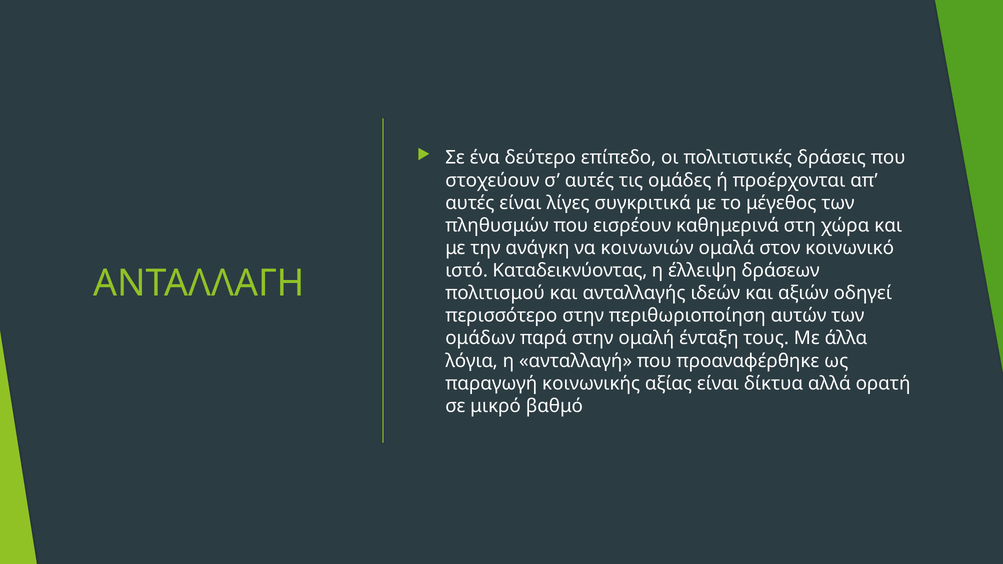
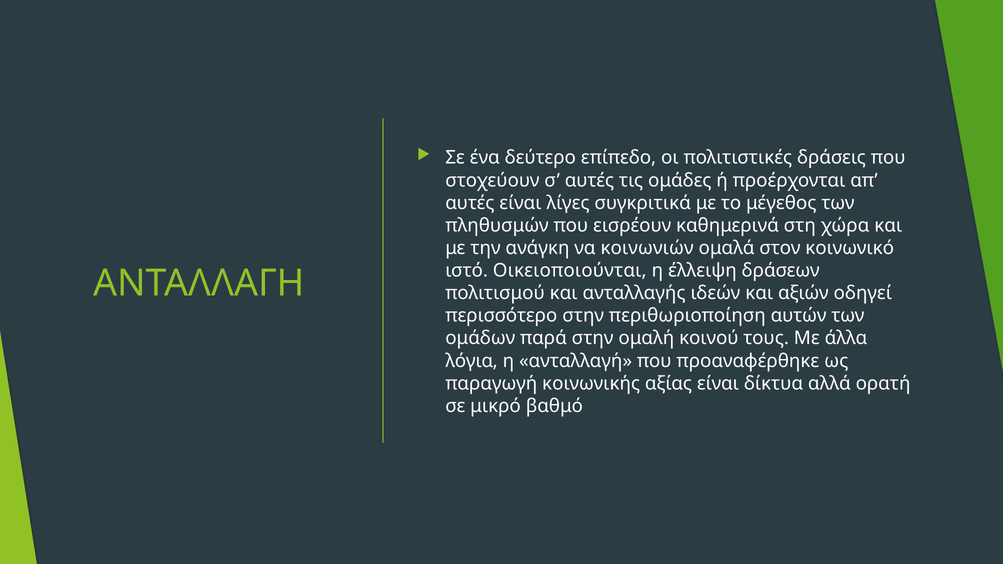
Καταδεικνύοντας: Καταδεικνύοντας -> Οικειοποιούνται
ένταξη: ένταξη -> κοινού
